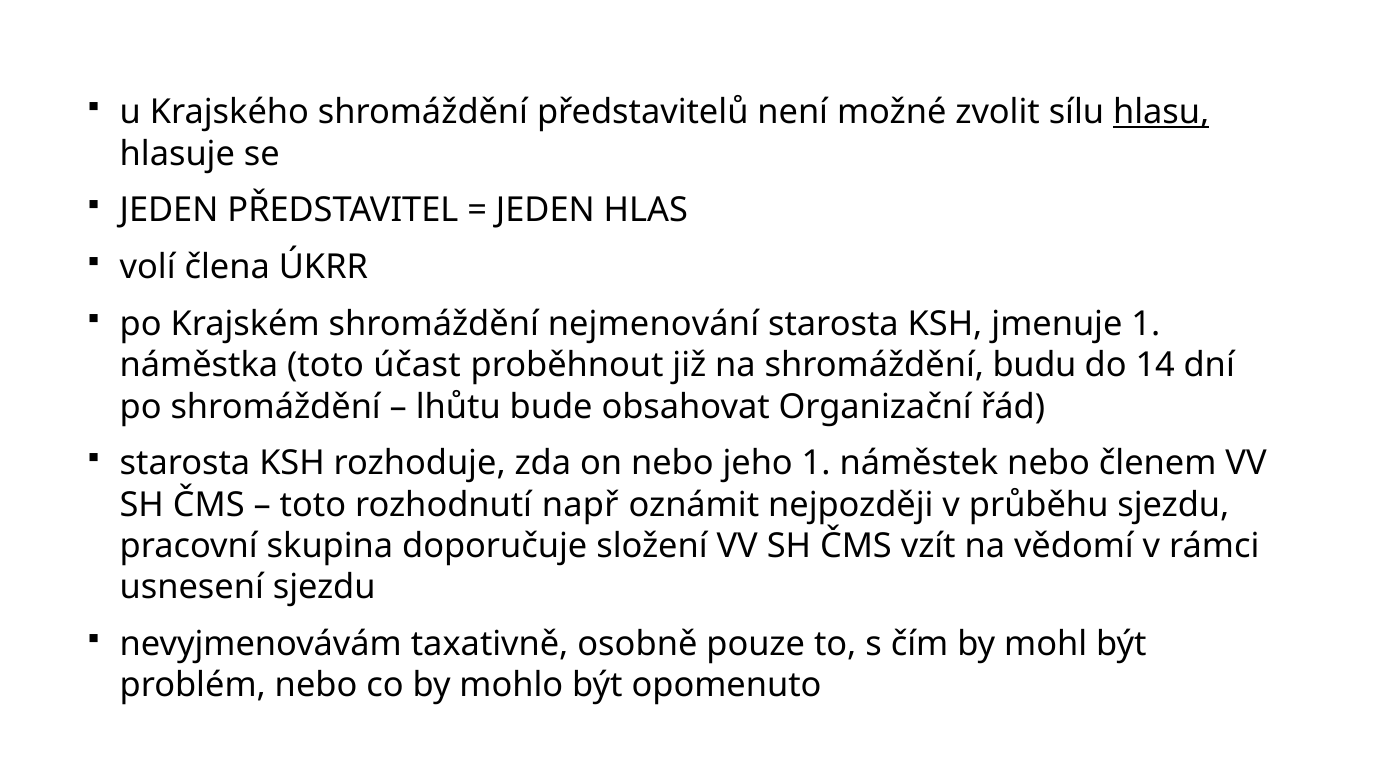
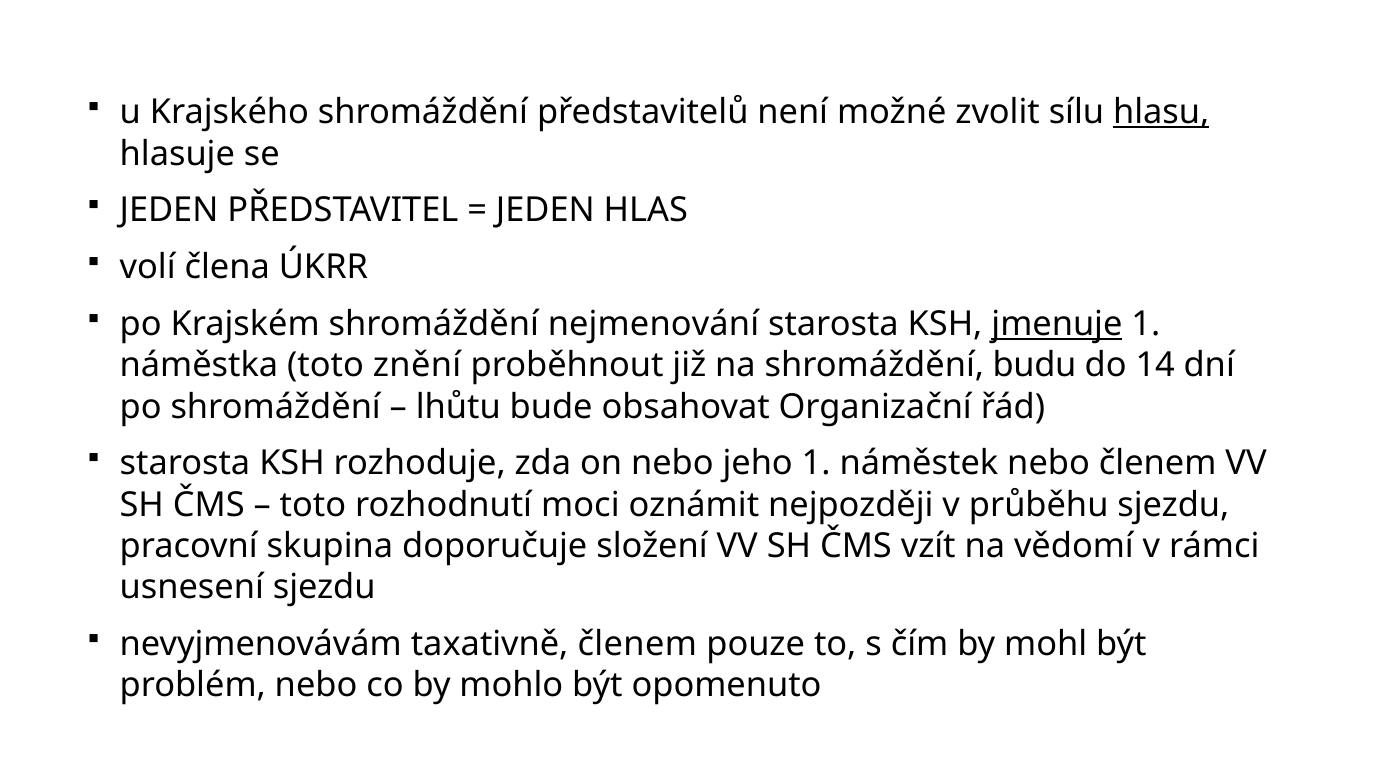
jmenuje underline: none -> present
účast: účast -> znění
např: např -> moci
taxativně osobně: osobně -> členem
